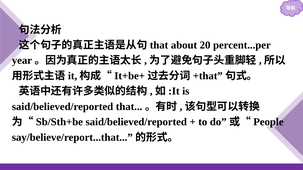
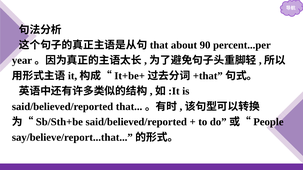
20: 20 -> 90
